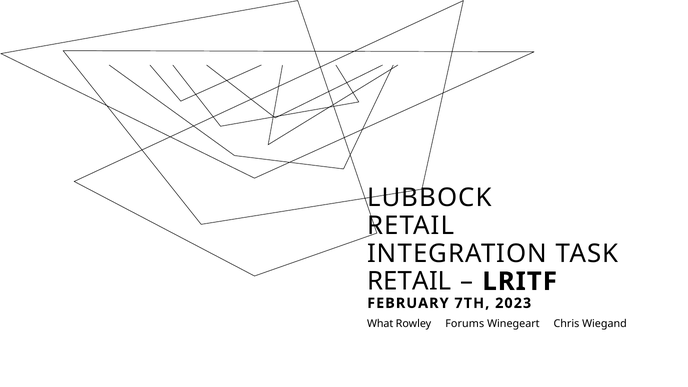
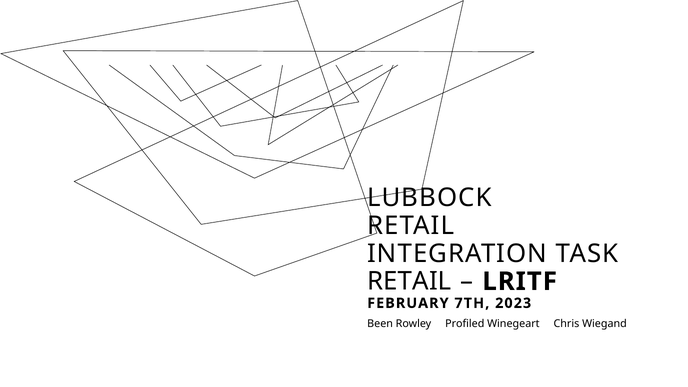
What: What -> Been
Forums: Forums -> Profiled
